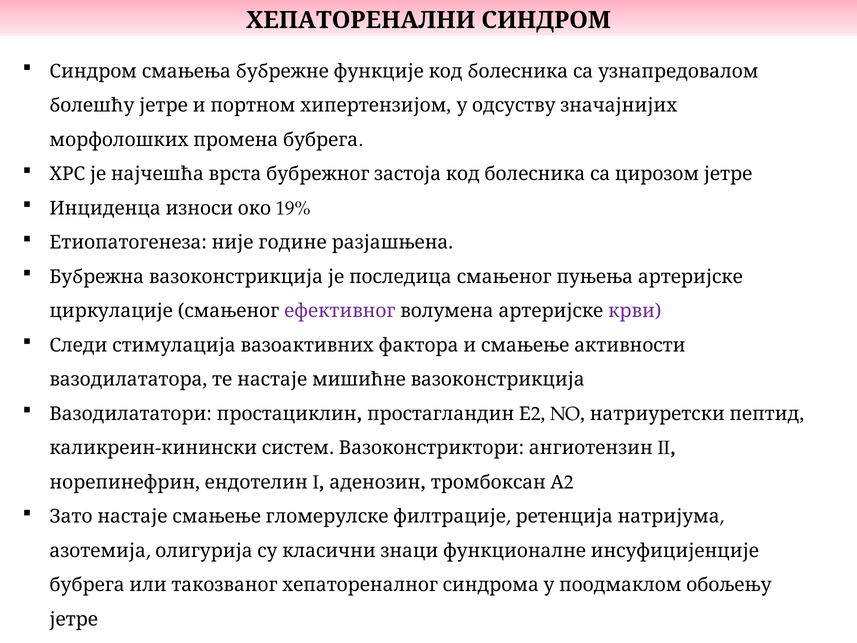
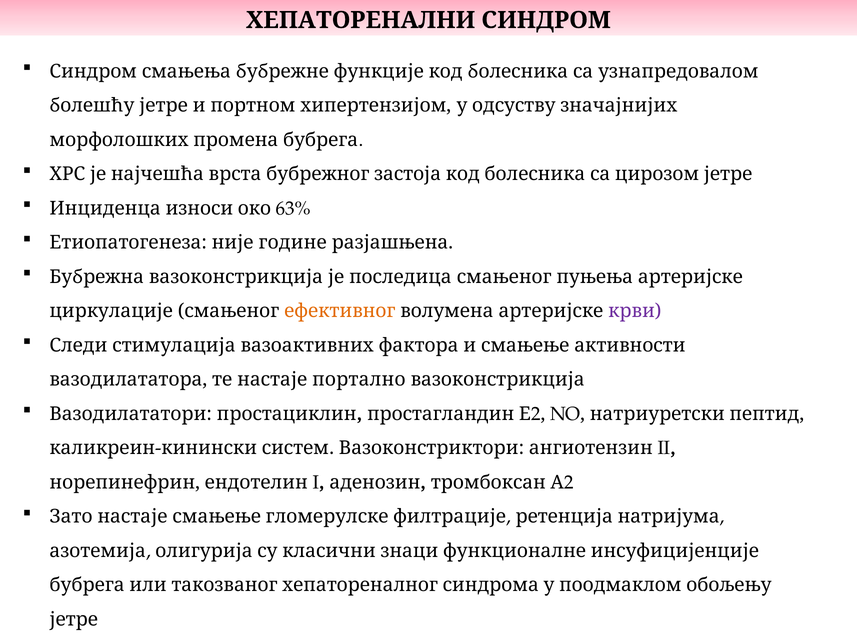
19%: 19% -> 63%
ефективног colour: purple -> orange
мишићне: мишићне -> портално
